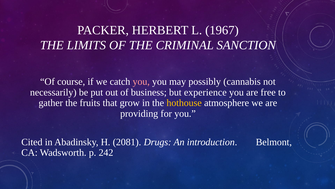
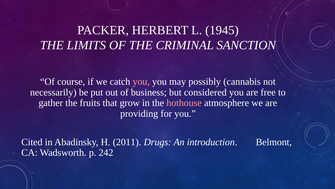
1967: 1967 -> 1945
experience: experience -> considered
hothouse colour: yellow -> pink
2081: 2081 -> 2011
